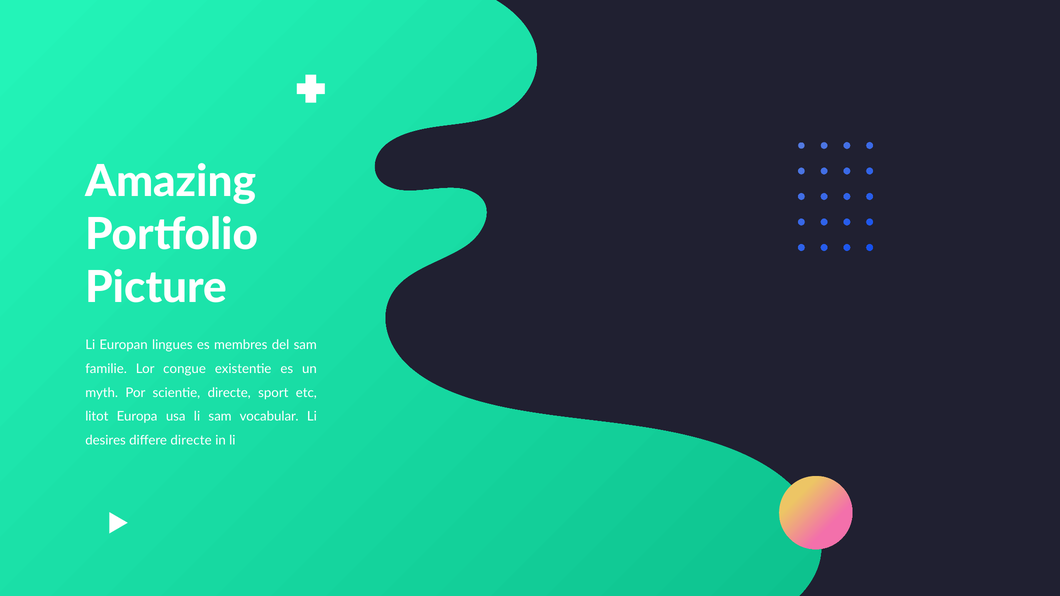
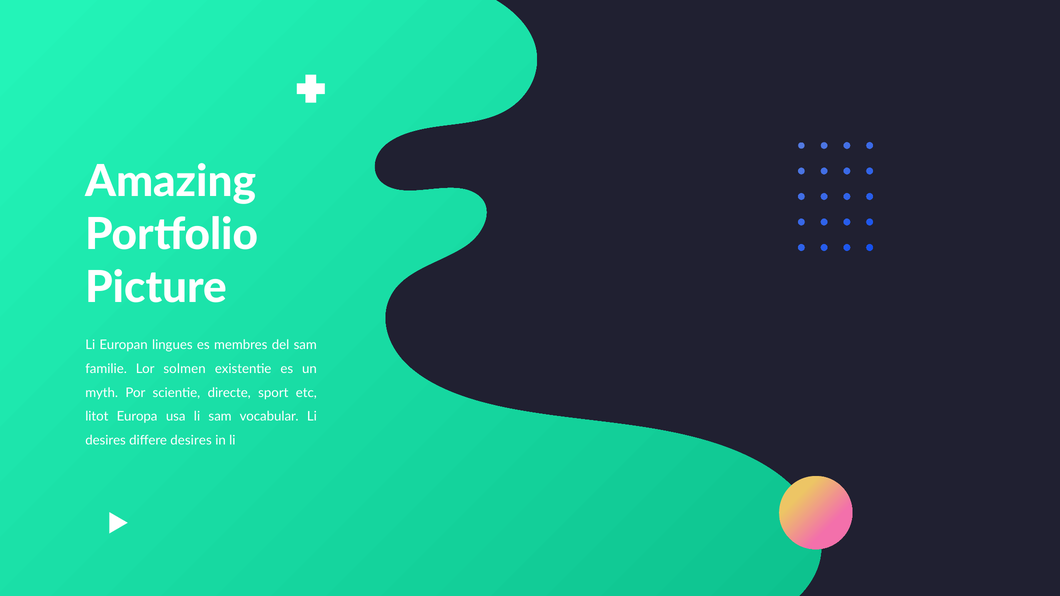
congue: congue -> solmen
differe directe: directe -> desires
